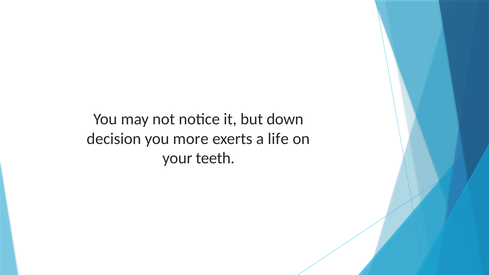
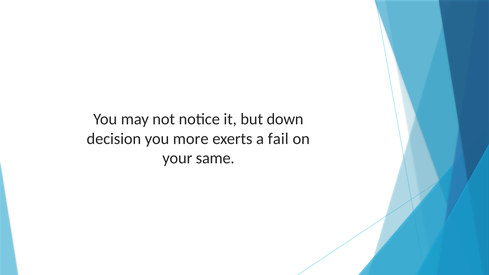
life: life -> fail
teeth: teeth -> same
